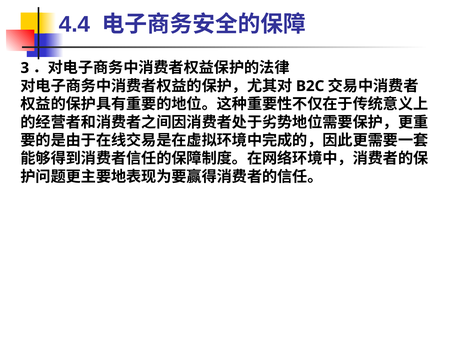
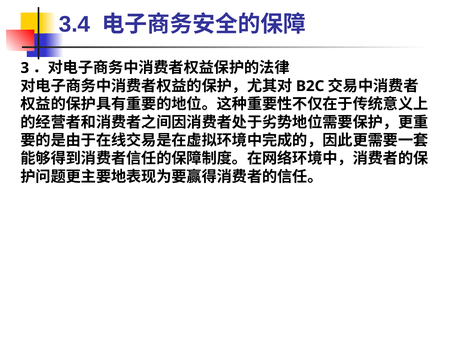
4.4: 4.4 -> 3.4
